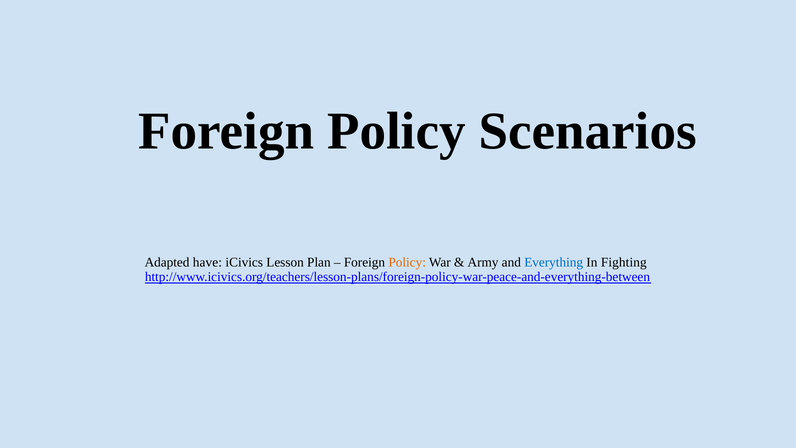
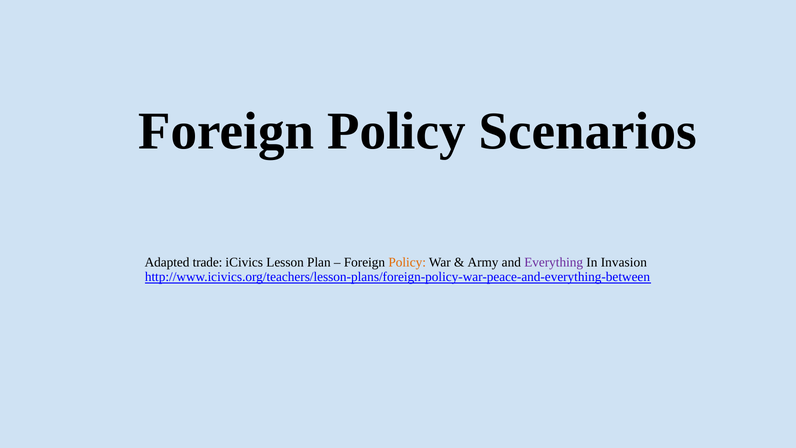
have: have -> trade
Everything colour: blue -> purple
Fighting: Fighting -> Invasion
